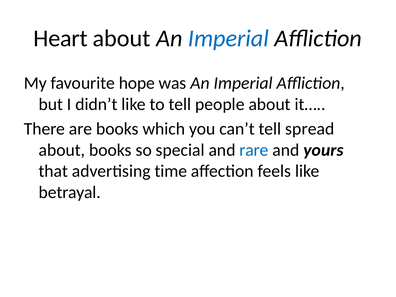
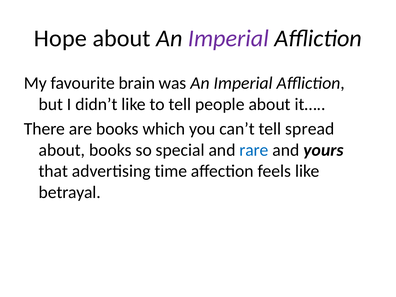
Heart: Heart -> Hope
Imperial at (228, 38) colour: blue -> purple
hope: hope -> brain
